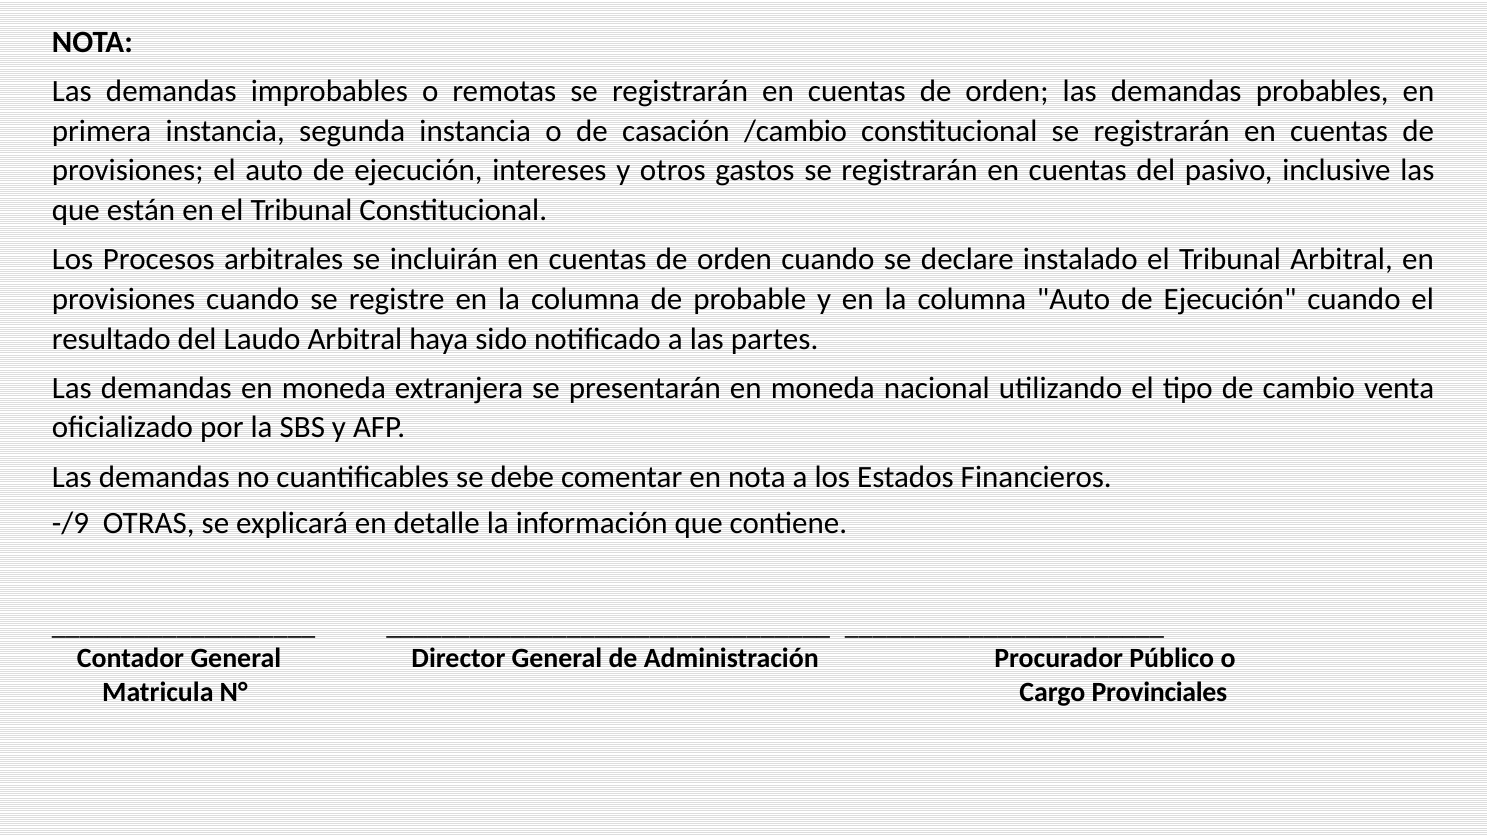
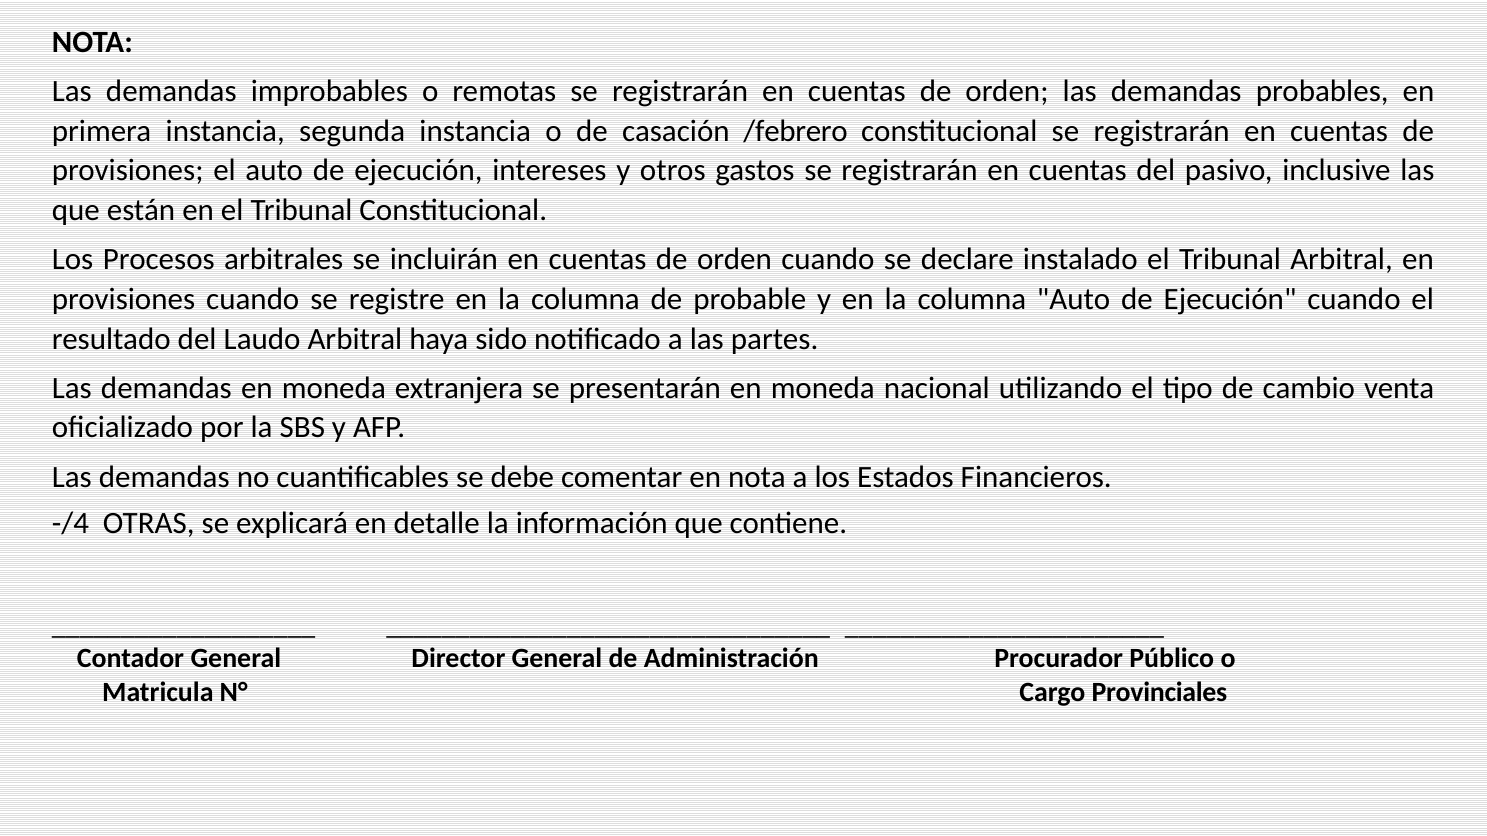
/cambio: /cambio -> /febrero
-/9: -/9 -> -/4
